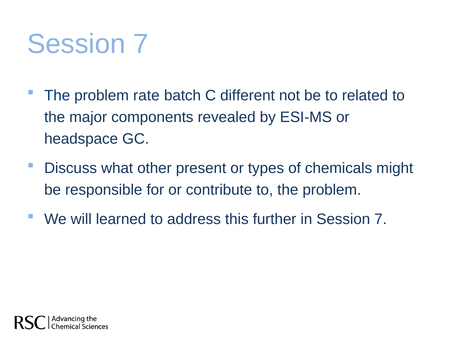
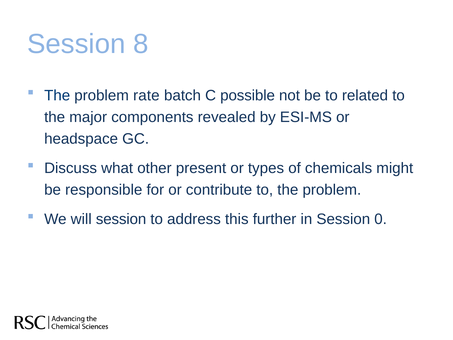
7 at (141, 44): 7 -> 8
different: different -> possible
will learned: learned -> session
in Session 7: 7 -> 0
